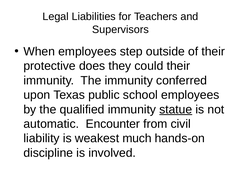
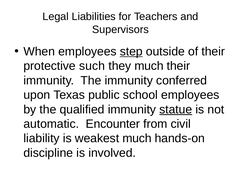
step underline: none -> present
does: does -> such
they could: could -> much
